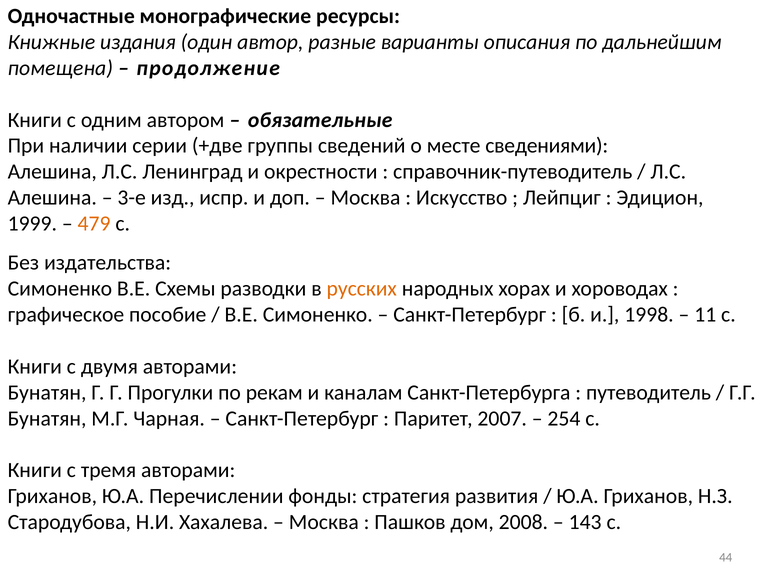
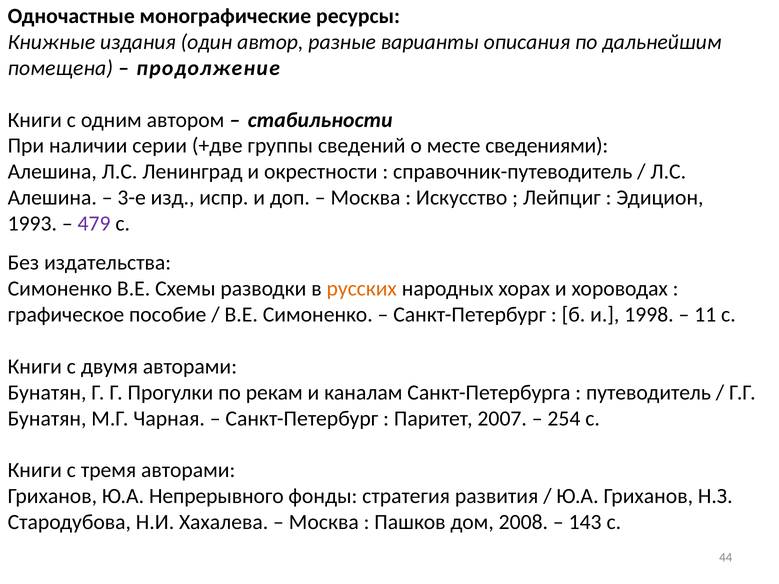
обязательные: обязательные -> стабильности
1999: 1999 -> 1993
479 colour: orange -> purple
Перечислении: Перечислении -> Непрерывного
